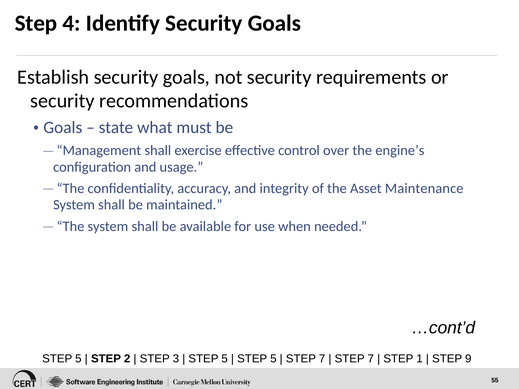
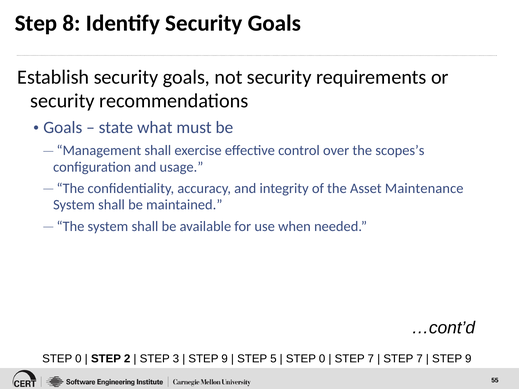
4: 4 -> 8
engine’s: engine’s -> scopes’s
5 at (78, 359): 5 -> 0
5 at (225, 359): 5 -> 9
7 at (322, 359): 7 -> 0
1 at (420, 359): 1 -> 7
